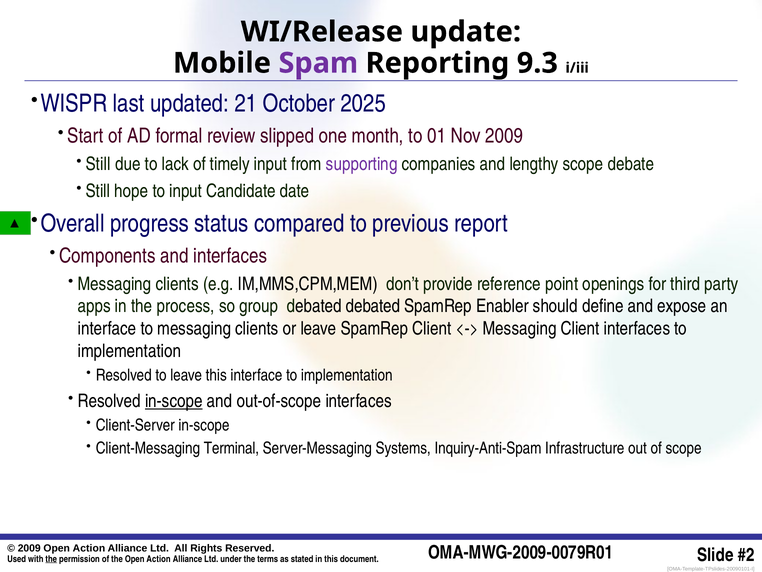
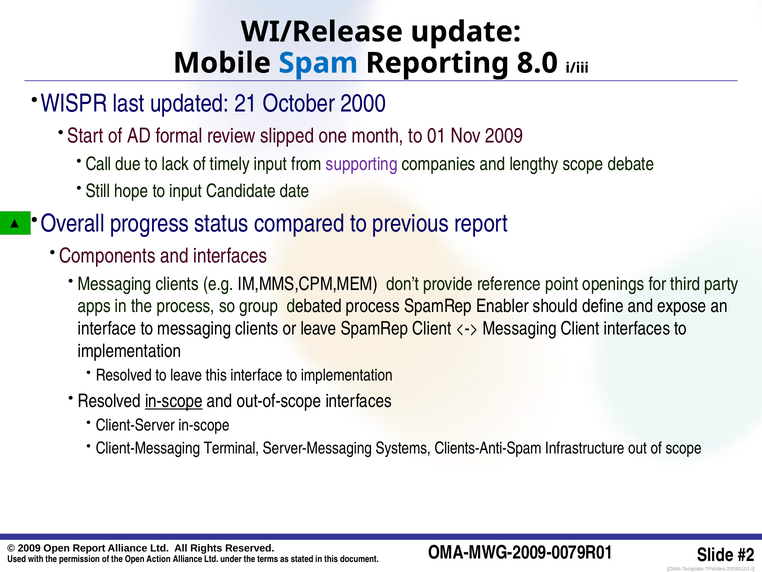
Spam colour: purple -> blue
9.3: 9.3 -> 8.0
2025: 2025 -> 2000
Still at (98, 164): Still -> Call
debated debated: debated -> process
Inquiry-Anti-Spam: Inquiry-Anti-Spam -> Clients-Anti-Spam
Action at (89, 548): Action -> Report
the at (51, 559) underline: present -> none
